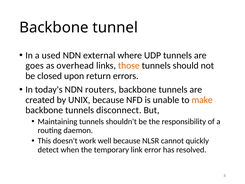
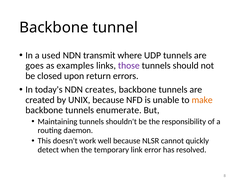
external: external -> transmit
overhead: overhead -> examples
those colour: orange -> purple
routers: routers -> creates
disconnect: disconnect -> enumerate
